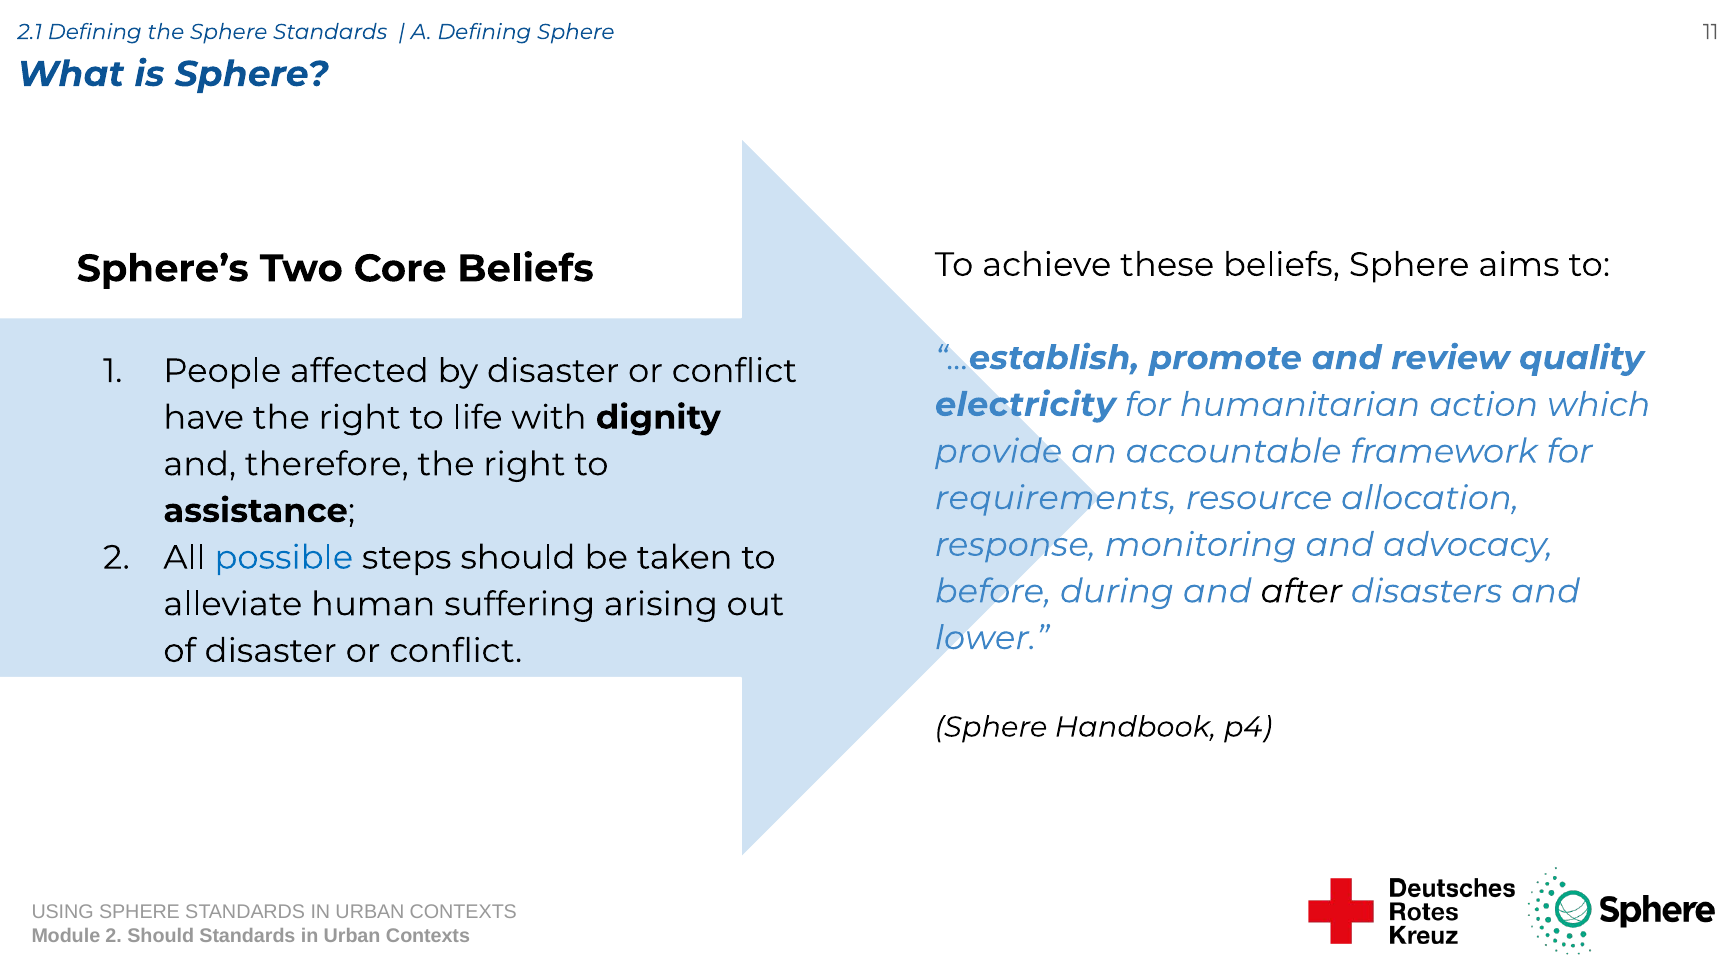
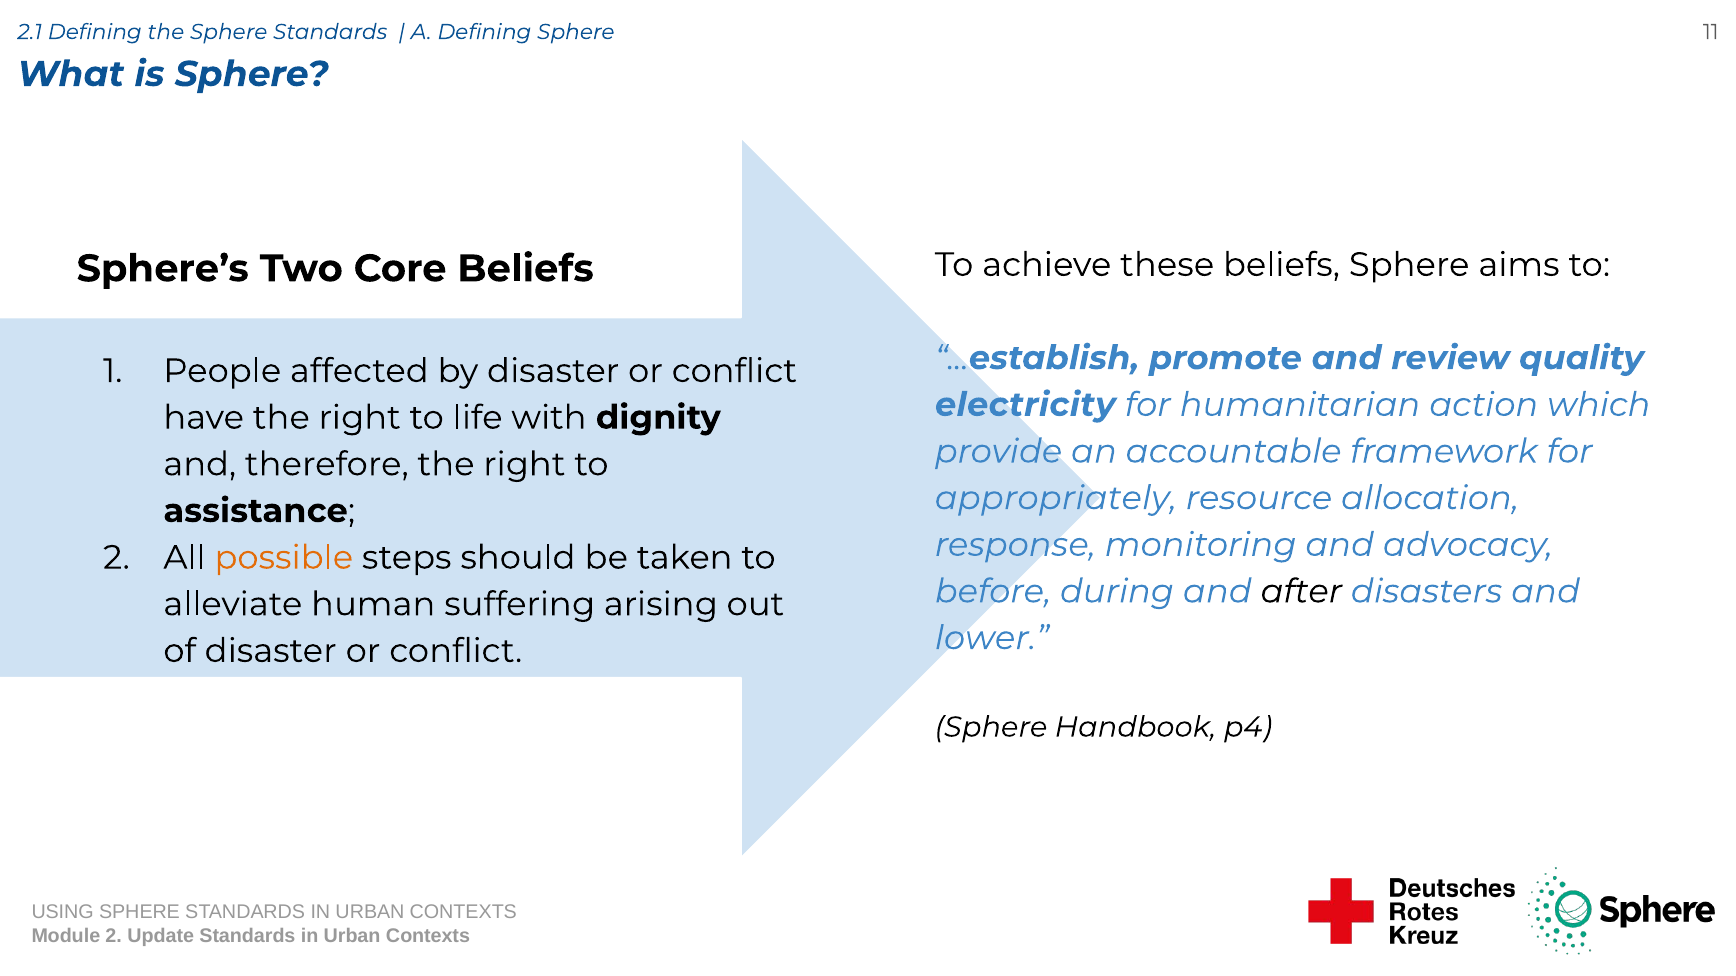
requirements: requirements -> appropriately
possible colour: blue -> orange
2 Should: Should -> Update
